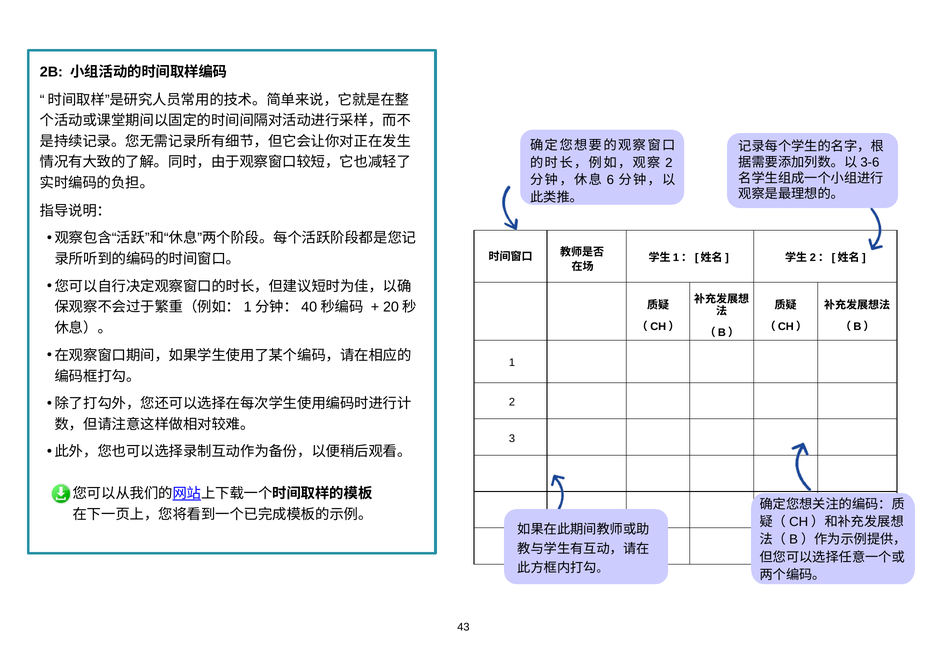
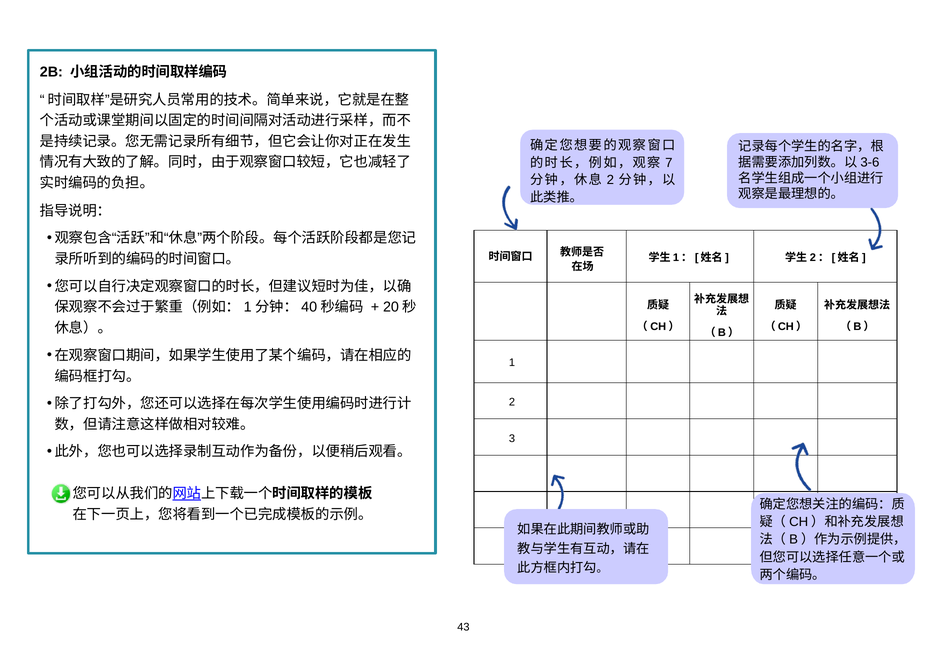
2 at (669, 163): 2 -> 7
6 at (610, 180): 6 -> 2
